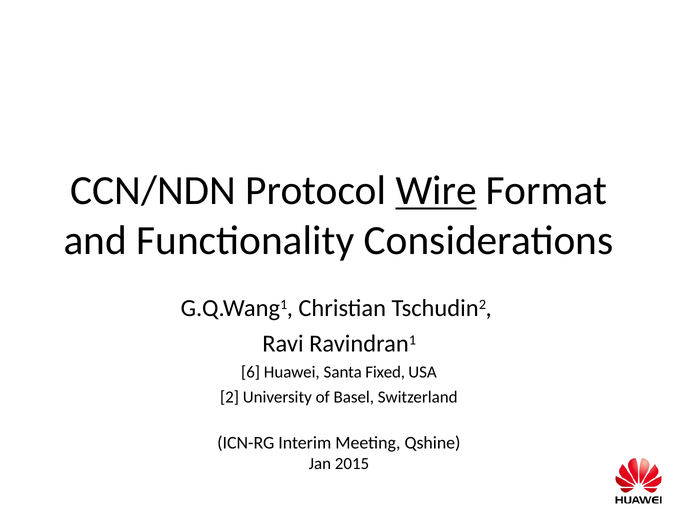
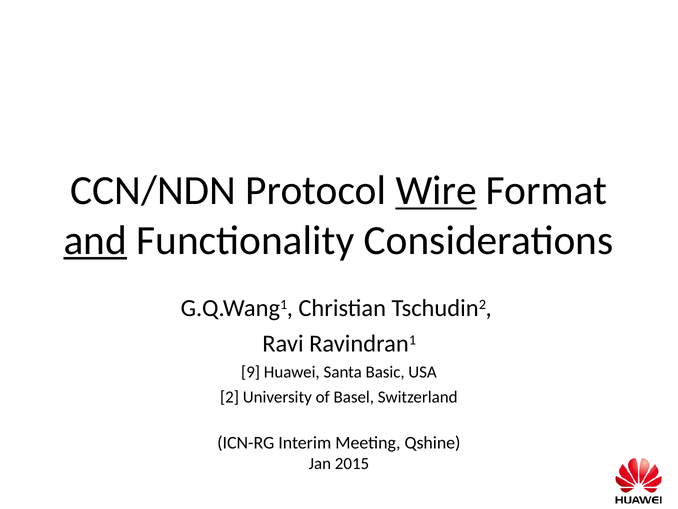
and underline: none -> present
6: 6 -> 9
Fixed: Fixed -> Basic
